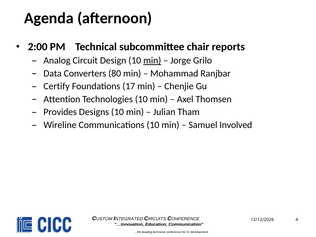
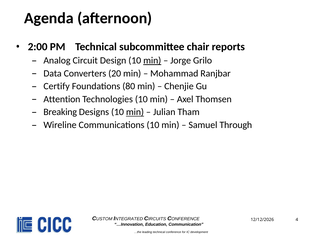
80: 80 -> 20
17: 17 -> 80
Provides: Provides -> Breaking
min at (135, 112) underline: none -> present
Involved: Involved -> Through
